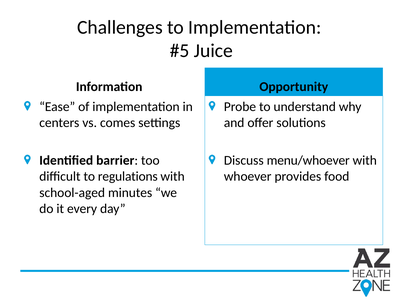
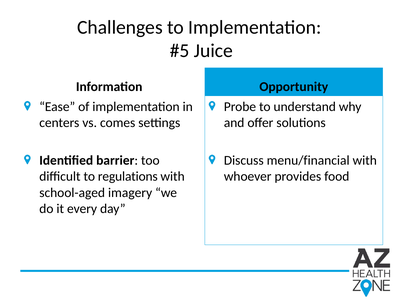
menu/whoever: menu/whoever -> menu/financial
minutes: minutes -> imagery
